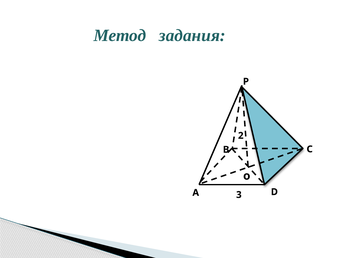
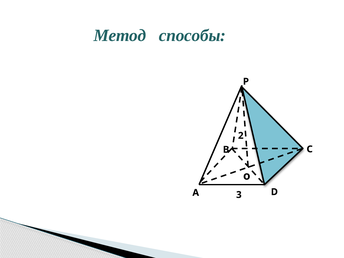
задания: задания -> способы
